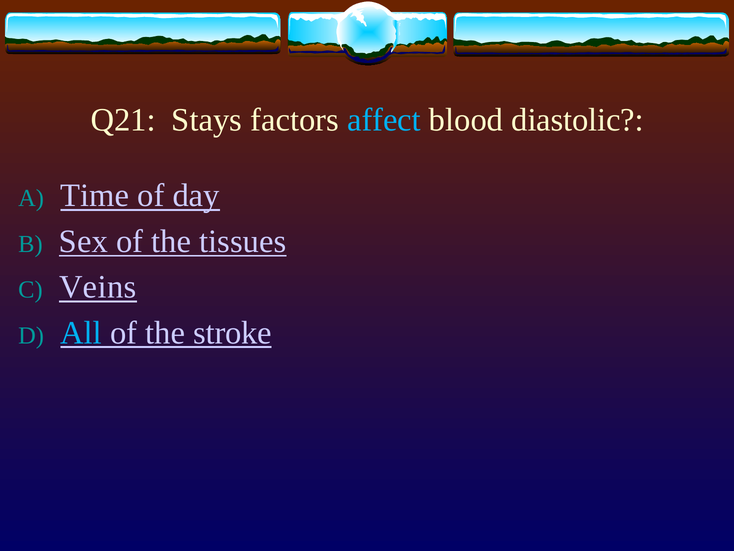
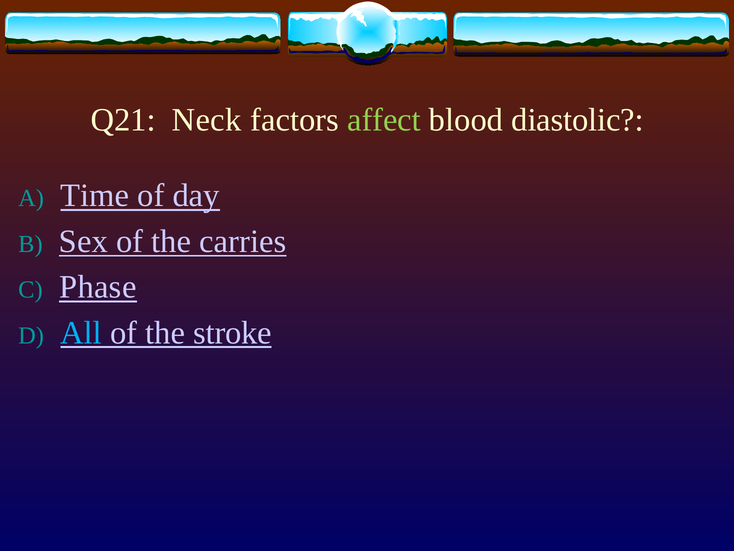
Stays: Stays -> Neck
affect colour: light blue -> light green
tissues: tissues -> carries
Veins: Veins -> Phase
